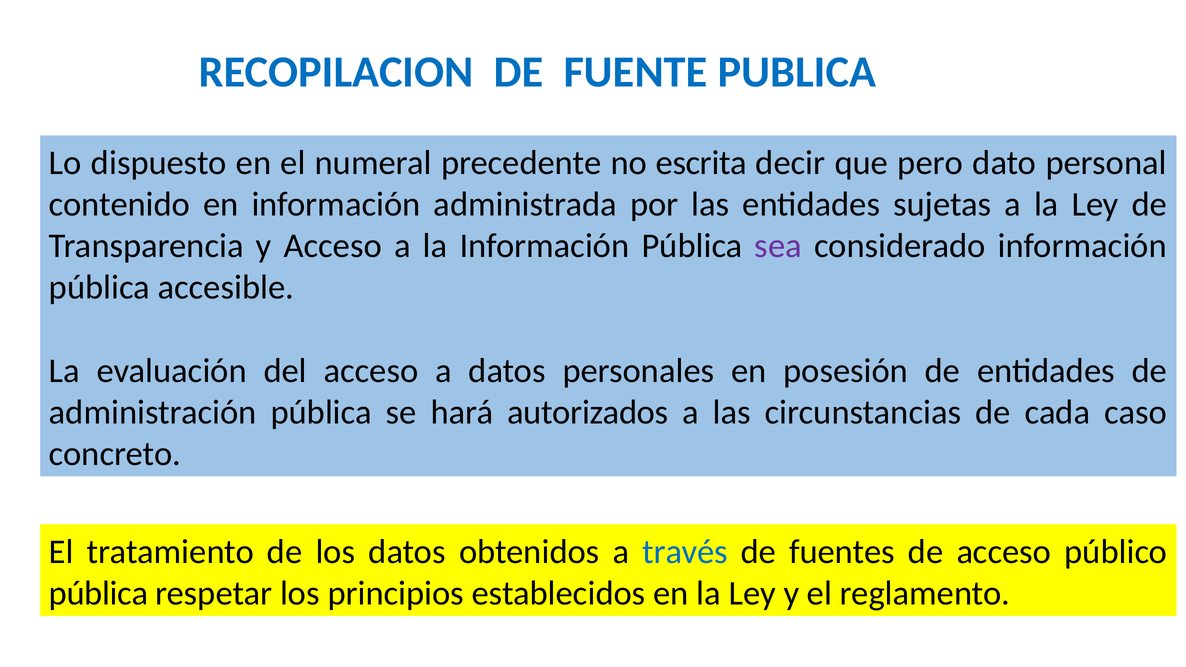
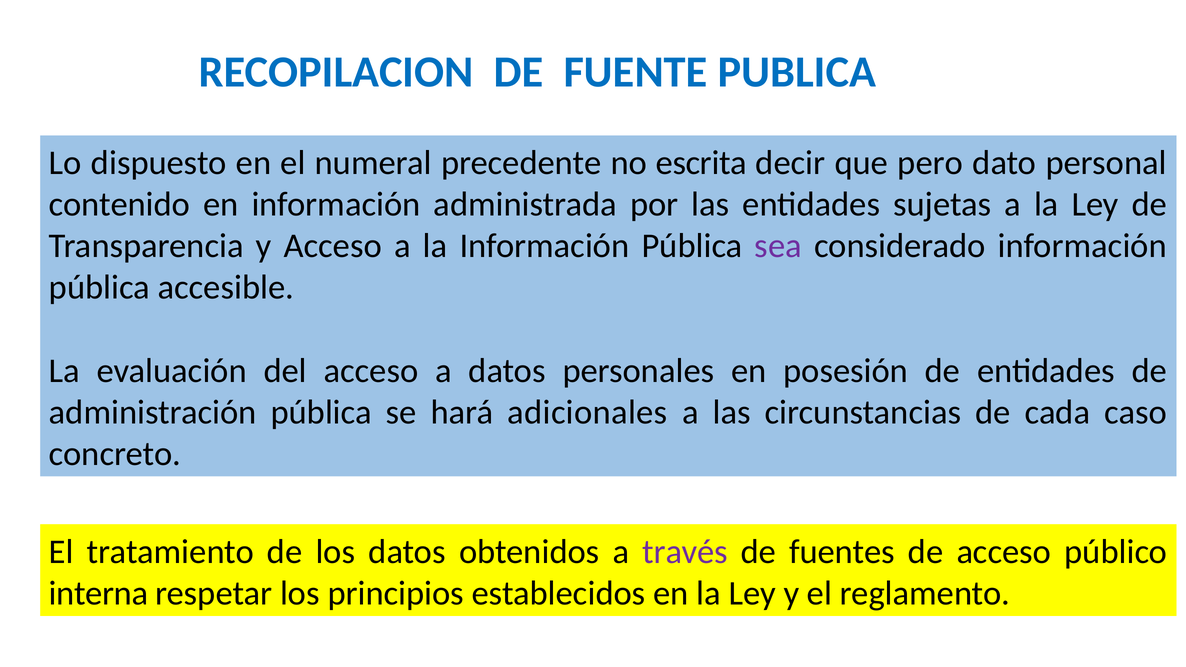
autorizados: autorizados -> adicionales
través colour: blue -> purple
pública at (98, 593): pública -> interna
